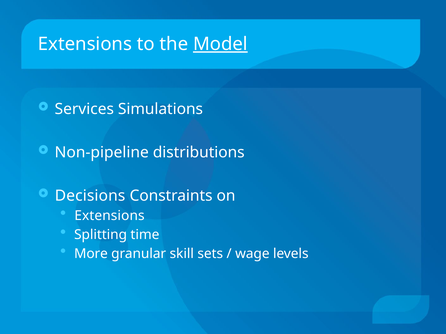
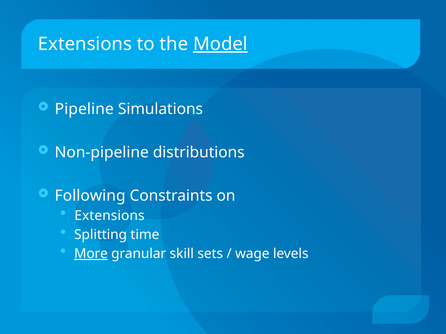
Services: Services -> Pipeline
Decisions: Decisions -> Following
More underline: none -> present
